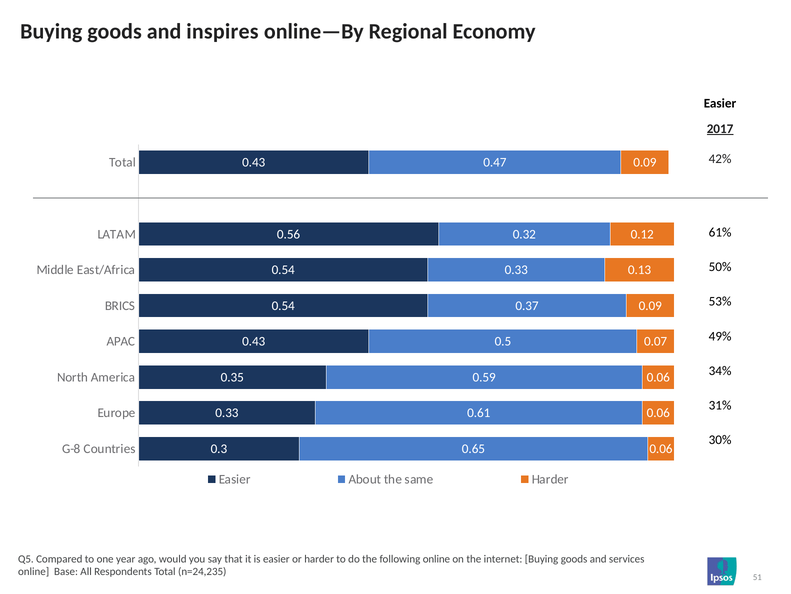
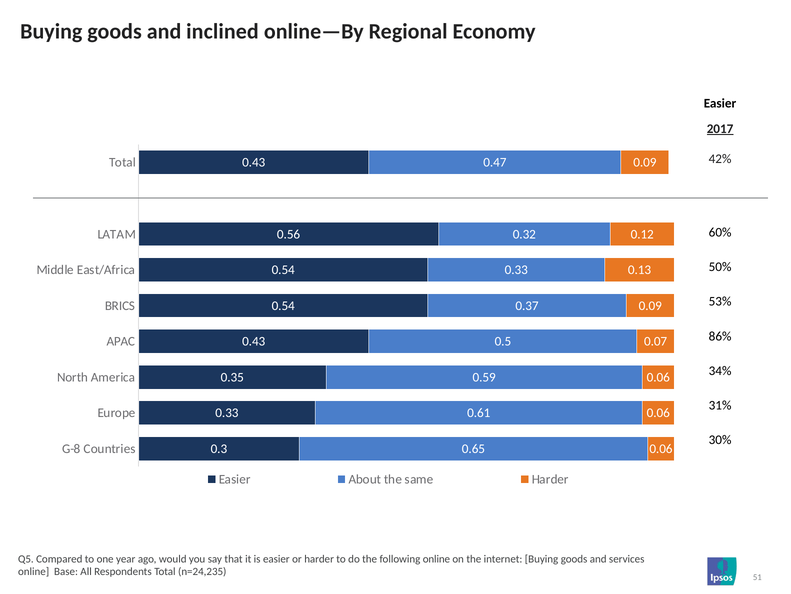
inspires: inspires -> inclined
61%: 61% -> 60%
49%: 49% -> 86%
